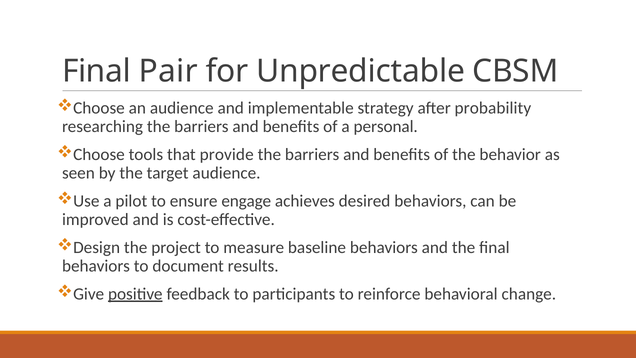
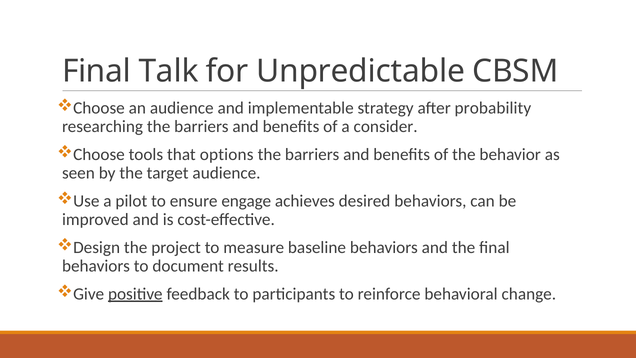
Pair: Pair -> Talk
personal: personal -> consider
provide: provide -> options
